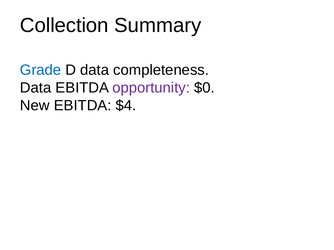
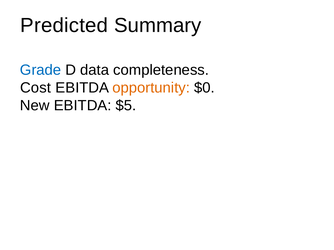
Collection: Collection -> Predicted
Data at (36, 88): Data -> Cost
opportunity colour: purple -> orange
$4: $4 -> $5
